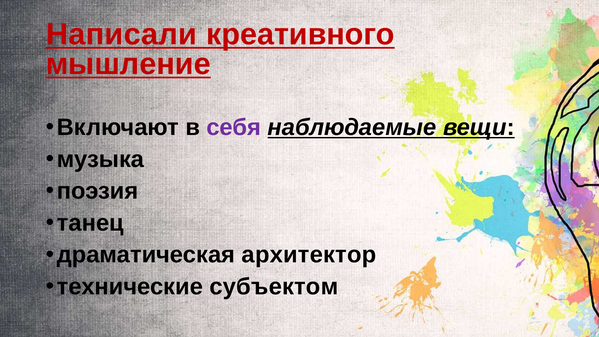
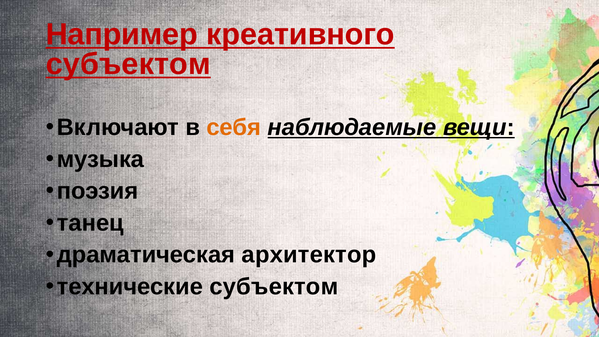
Написали: Написали -> Например
мышление at (128, 64): мышление -> субъектом
себя colour: purple -> orange
